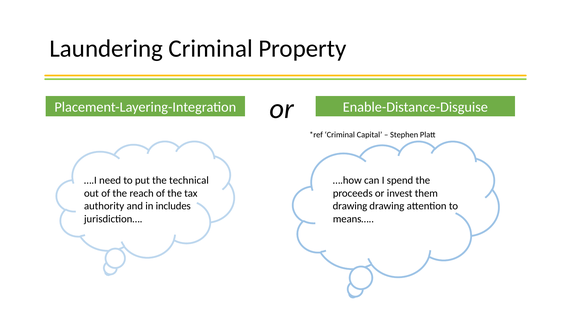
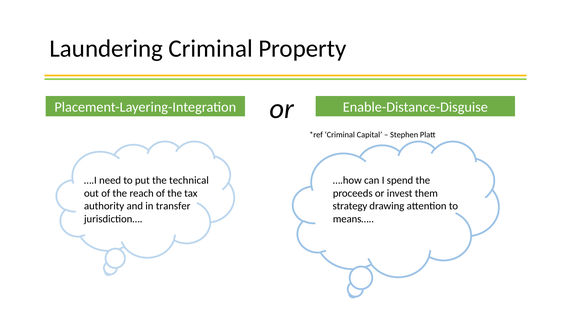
includes: includes -> transfer
drawing at (350, 206): drawing -> strategy
